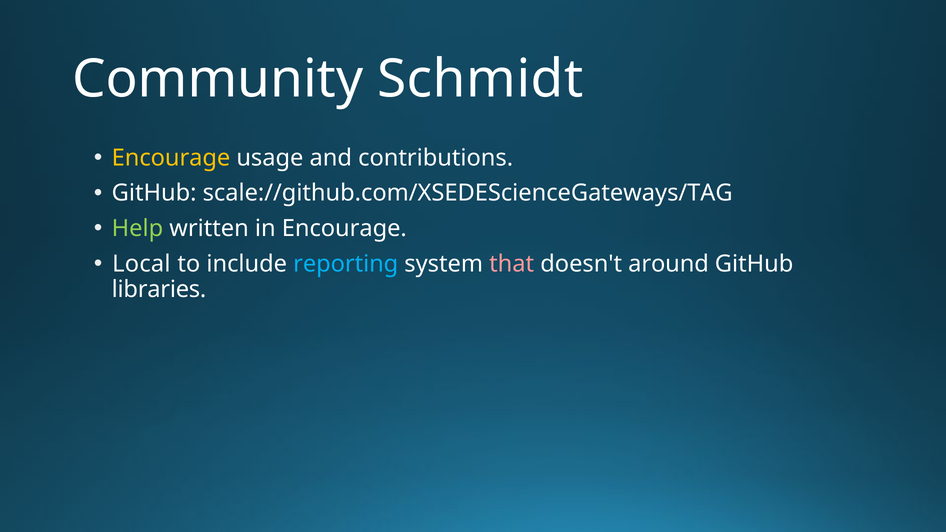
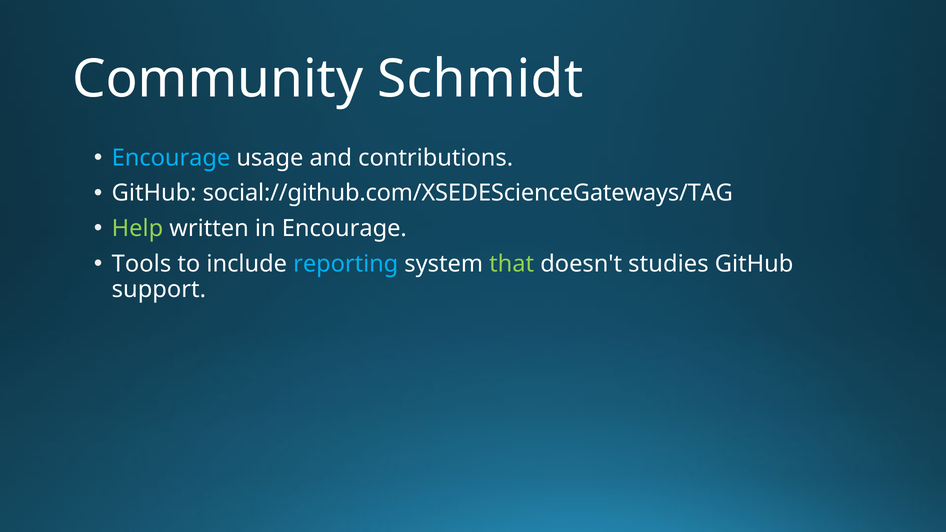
Encourage at (171, 158) colour: yellow -> light blue
scale://github.com/XSEDEScienceGateways/TAG: scale://github.com/XSEDEScienceGateways/TAG -> social://github.com/XSEDEScienceGateways/TAG
Local: Local -> Tools
that colour: pink -> light green
around: around -> studies
libraries: libraries -> support
